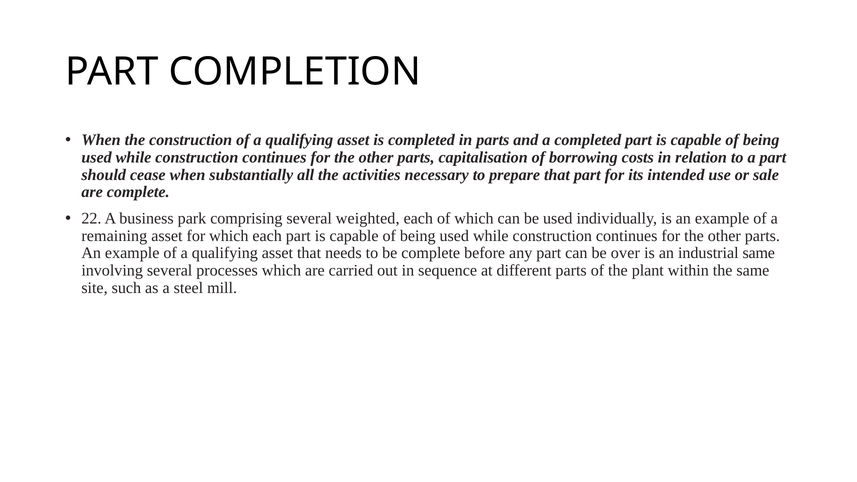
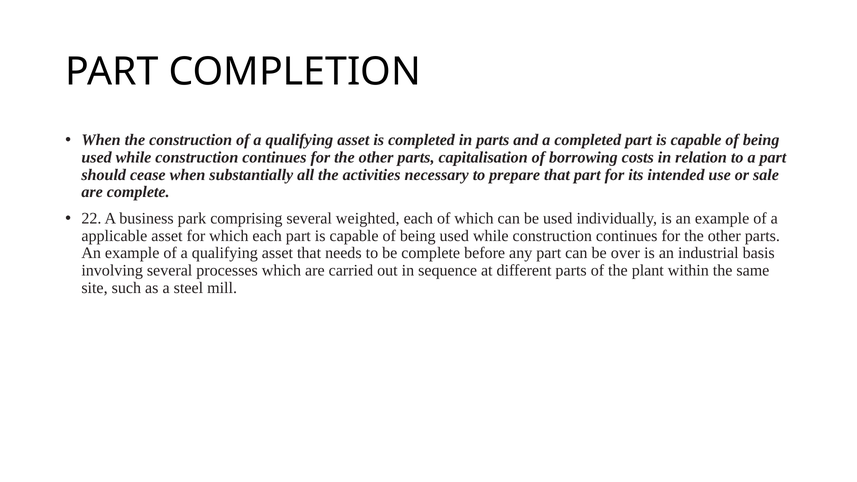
remaining: remaining -> applicable
industrial same: same -> basis
